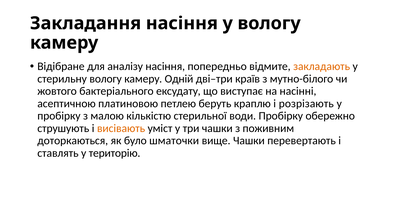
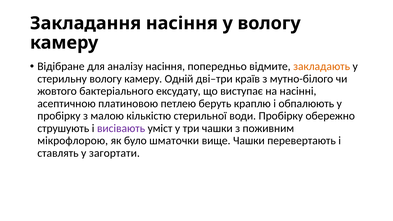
розрізають: розрізають -> обпалюють
висівають colour: orange -> purple
доторкаються: доторкаються -> мікрофлорою
територію: територію -> загортати
